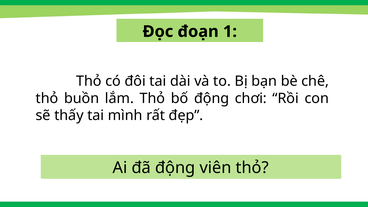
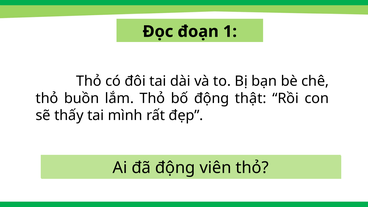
chơi: chơi -> thật
